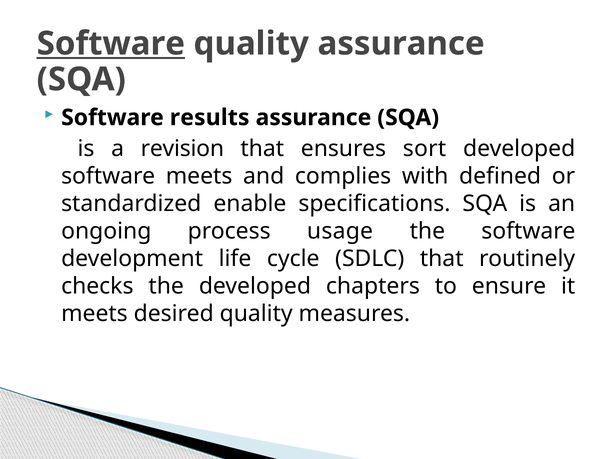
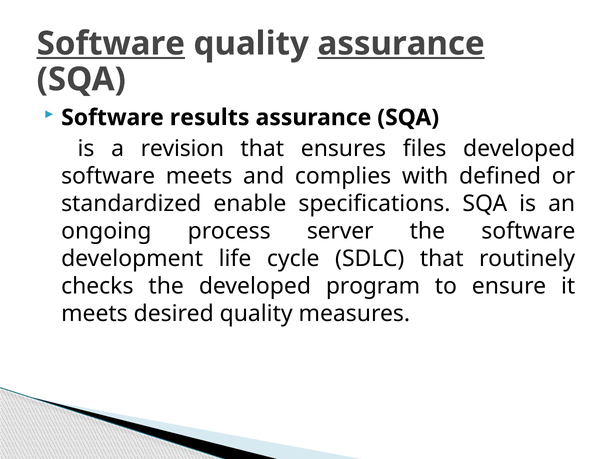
assurance at (401, 44) underline: none -> present
sort: sort -> files
usage: usage -> server
chapters: chapters -> program
